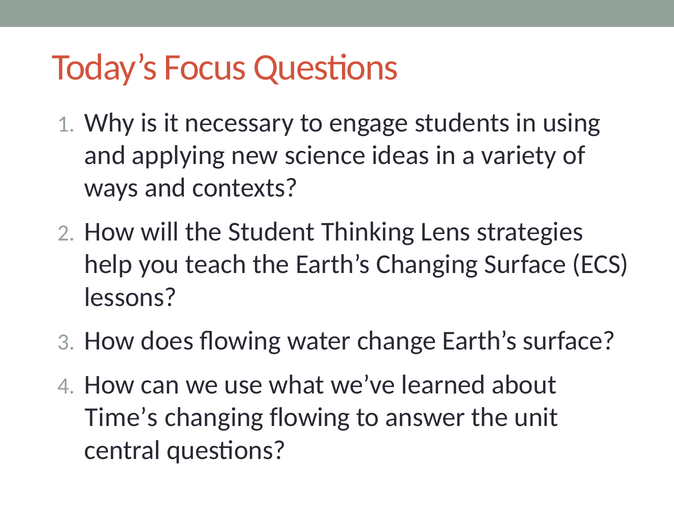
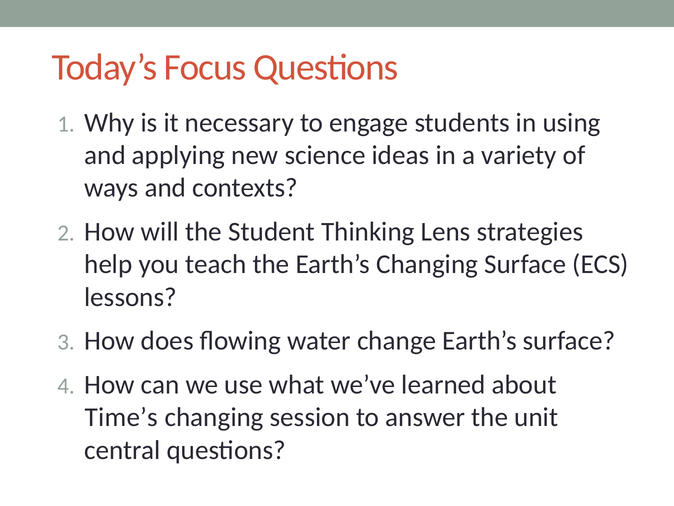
changing flowing: flowing -> session
